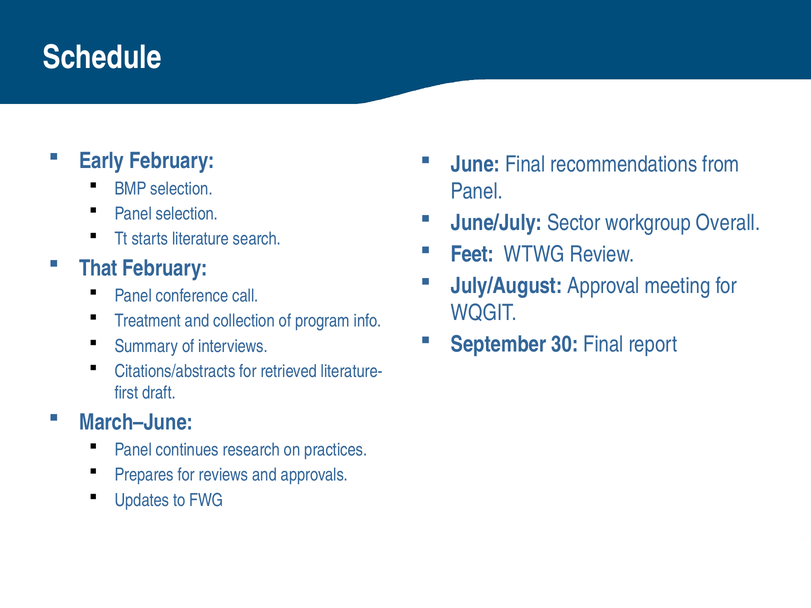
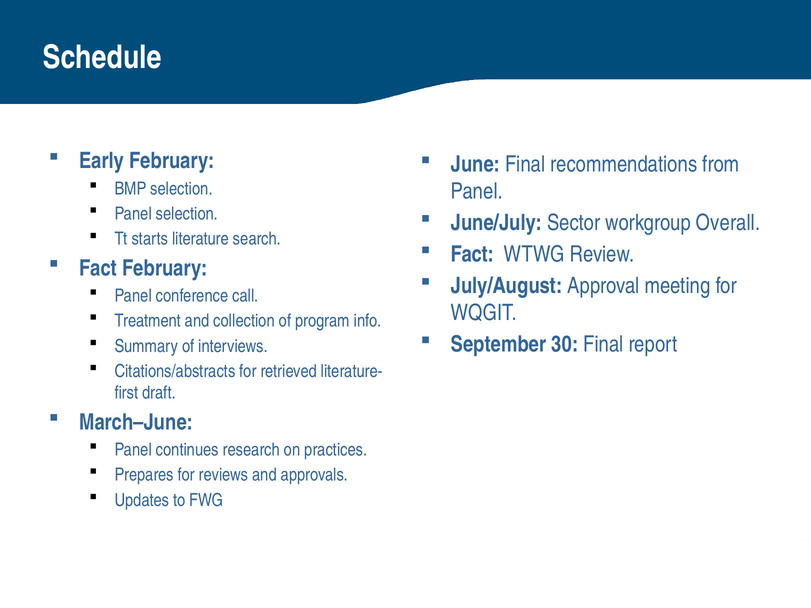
Feet at (472, 254): Feet -> Fact
That at (98, 268): That -> Fact
